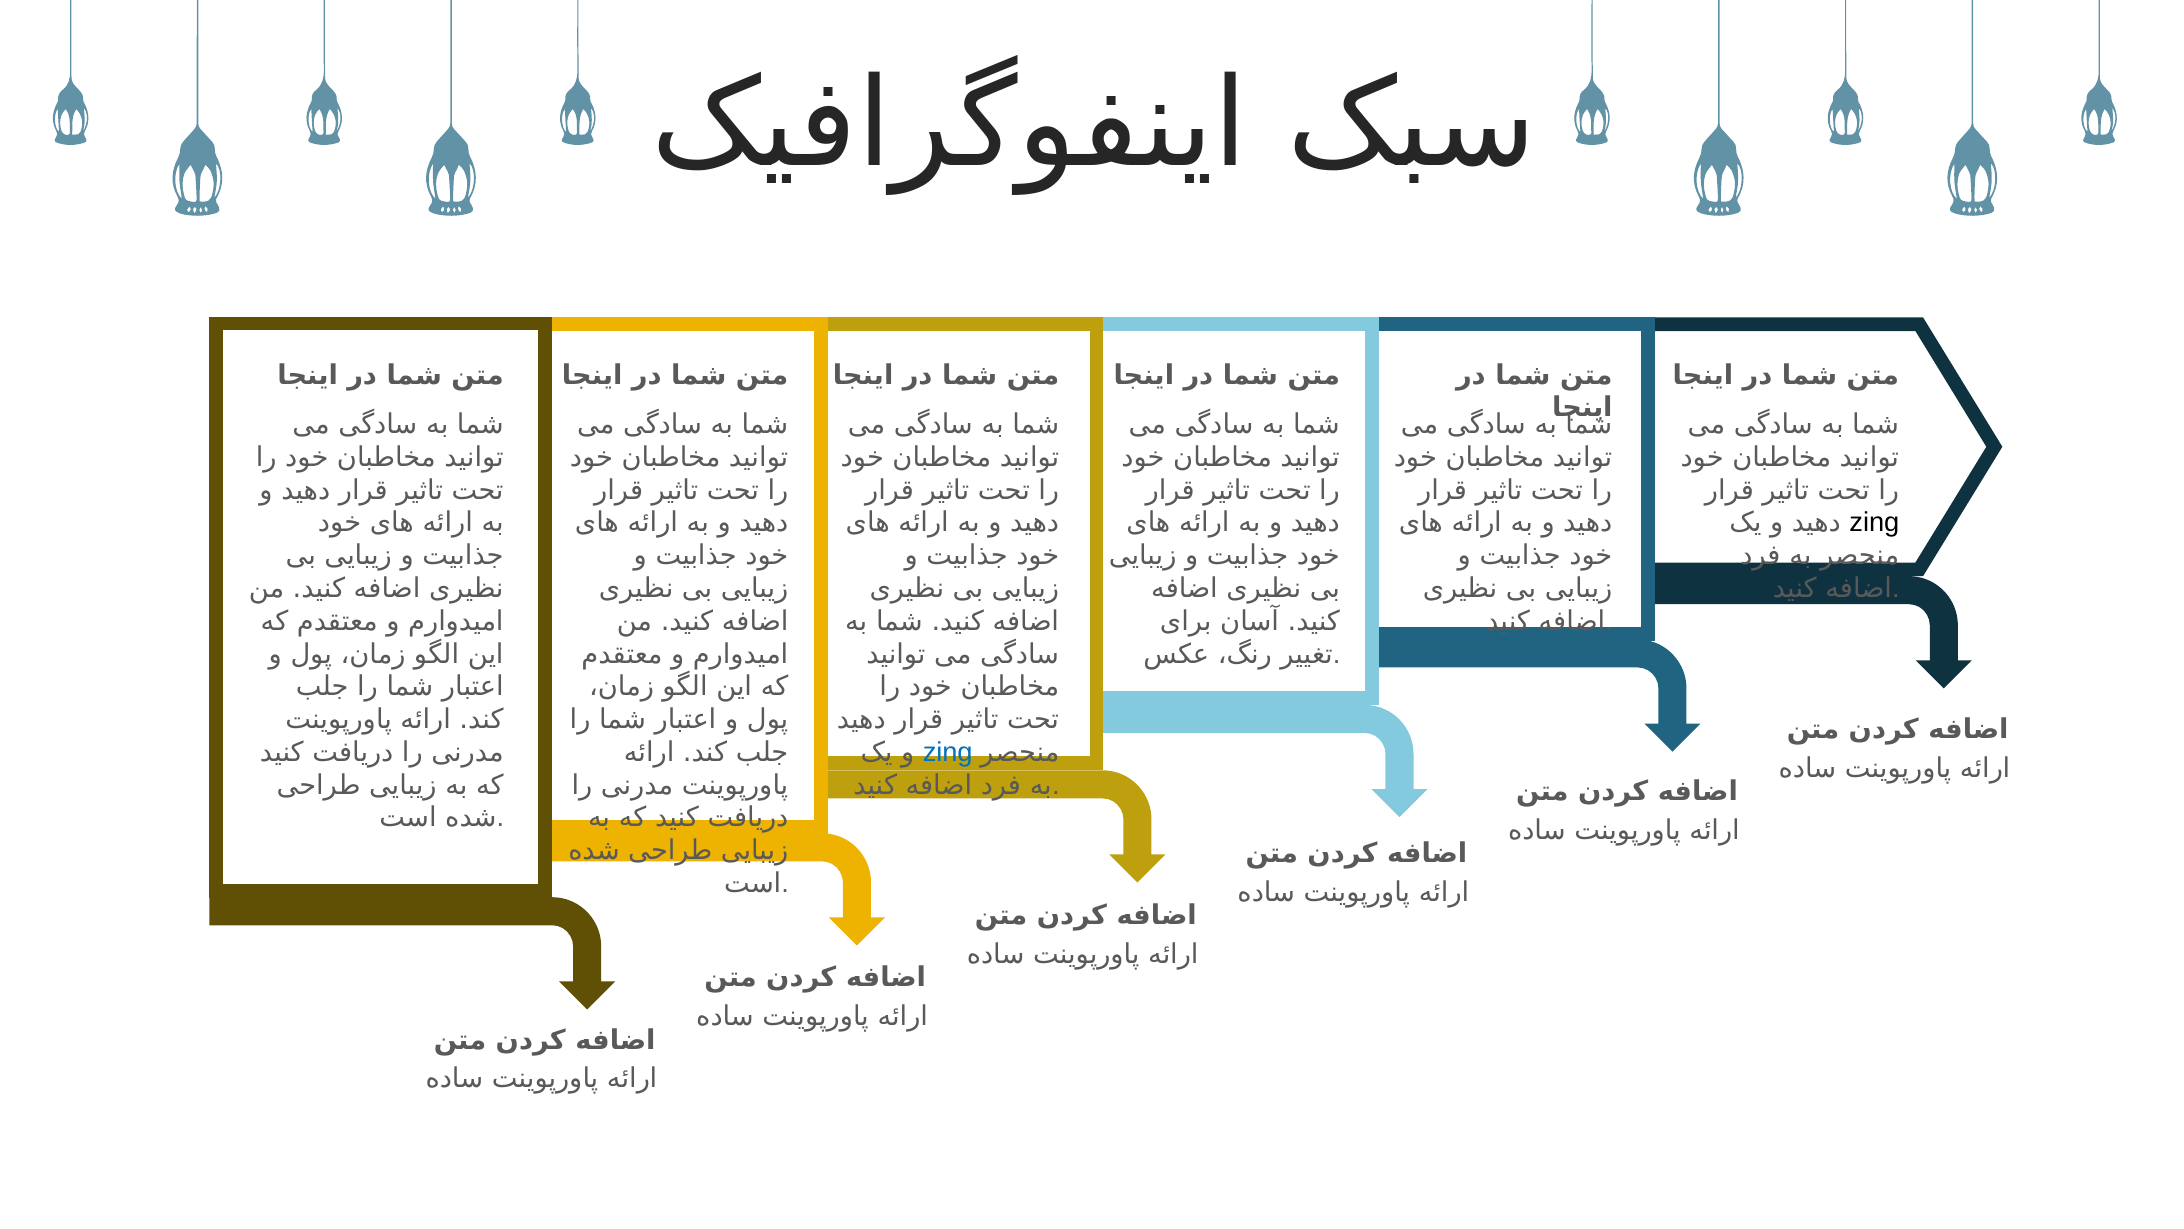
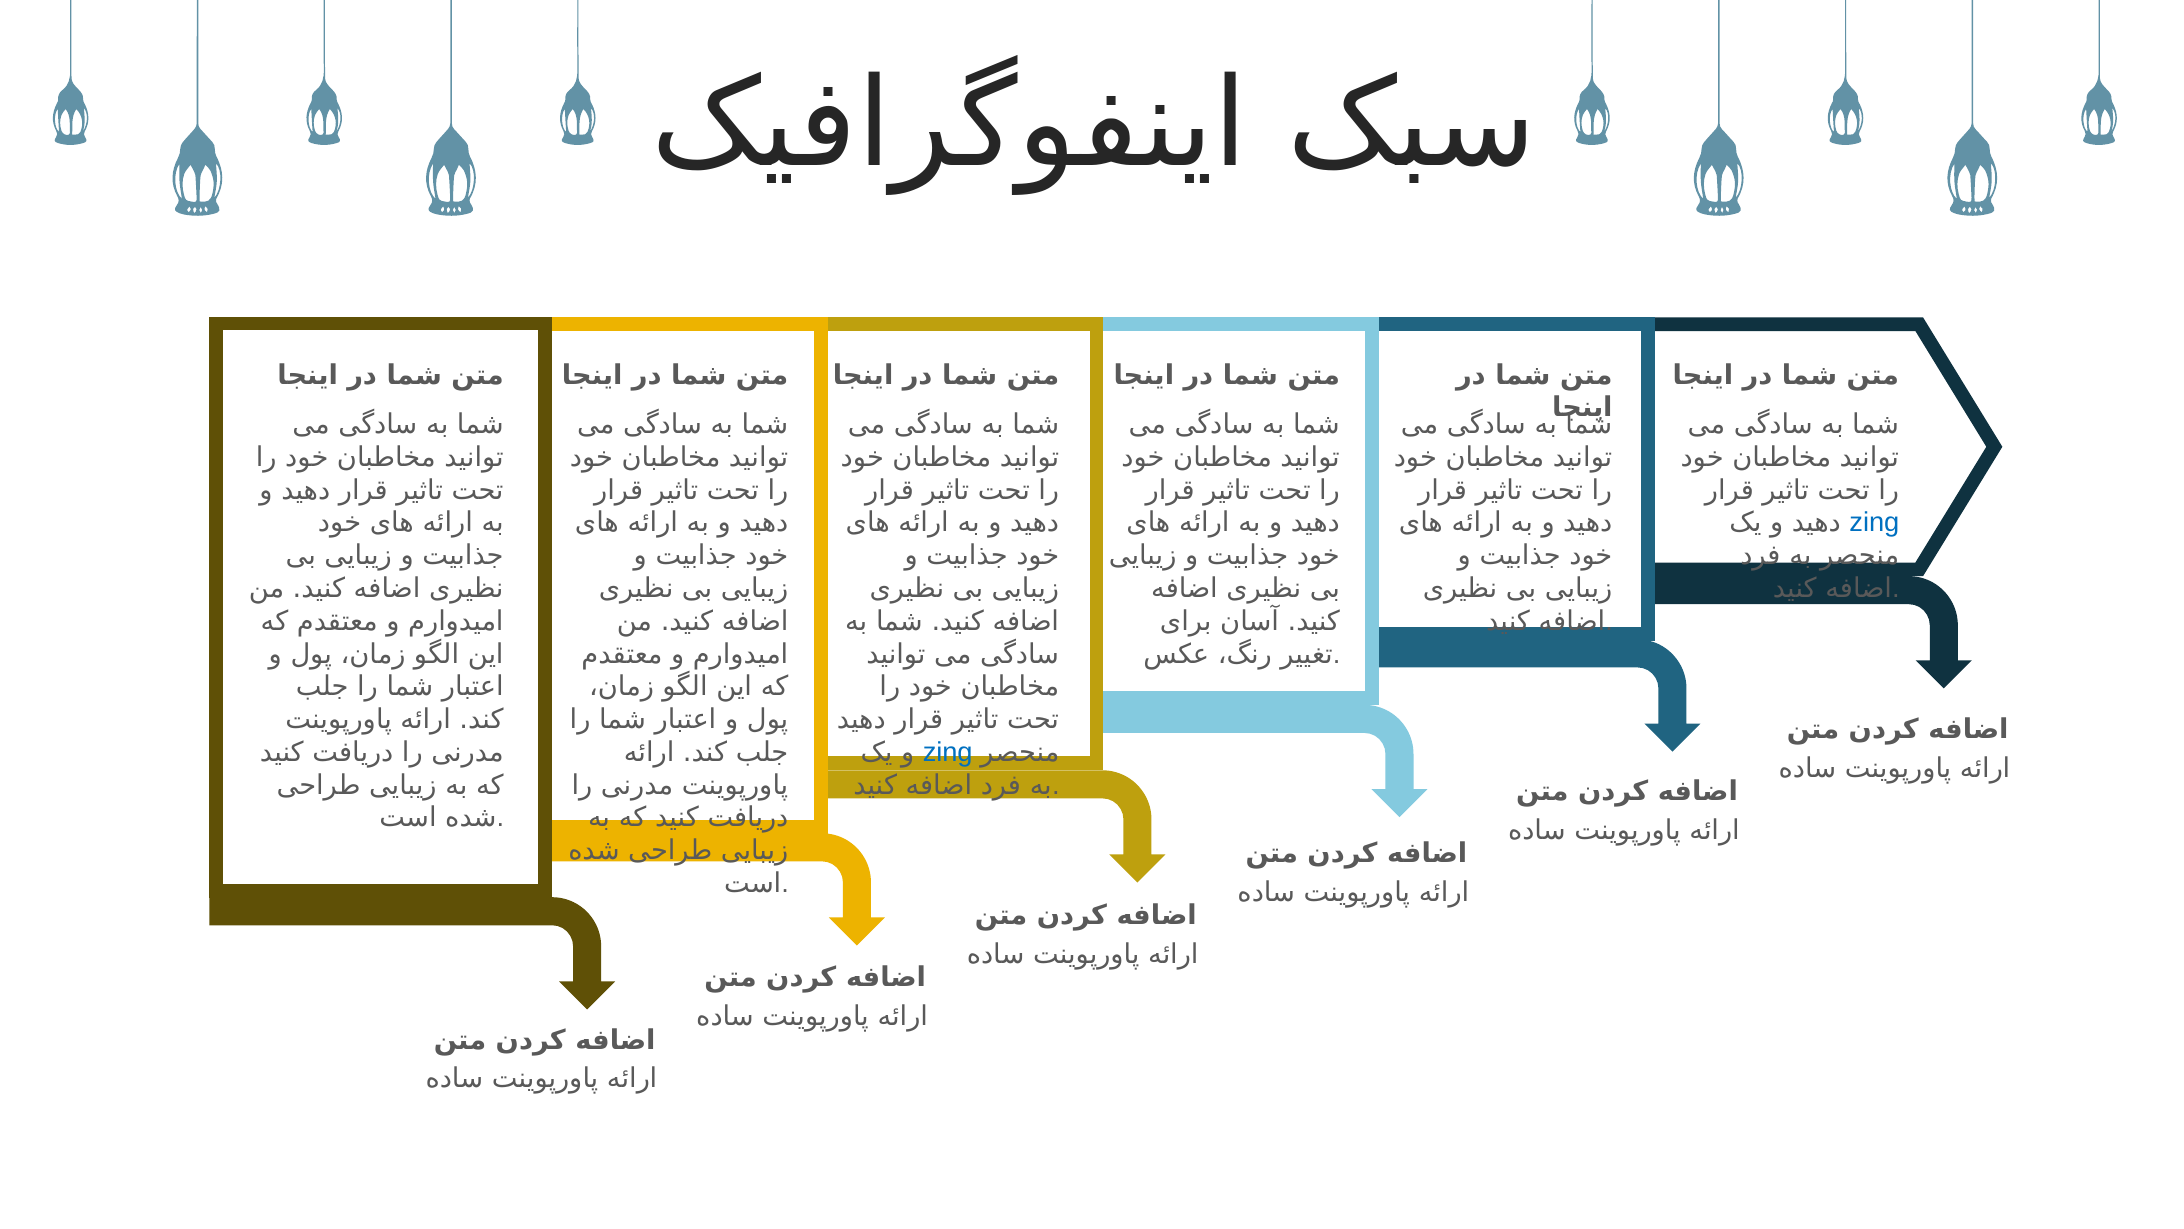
zing at (1874, 523) colour: black -> blue
